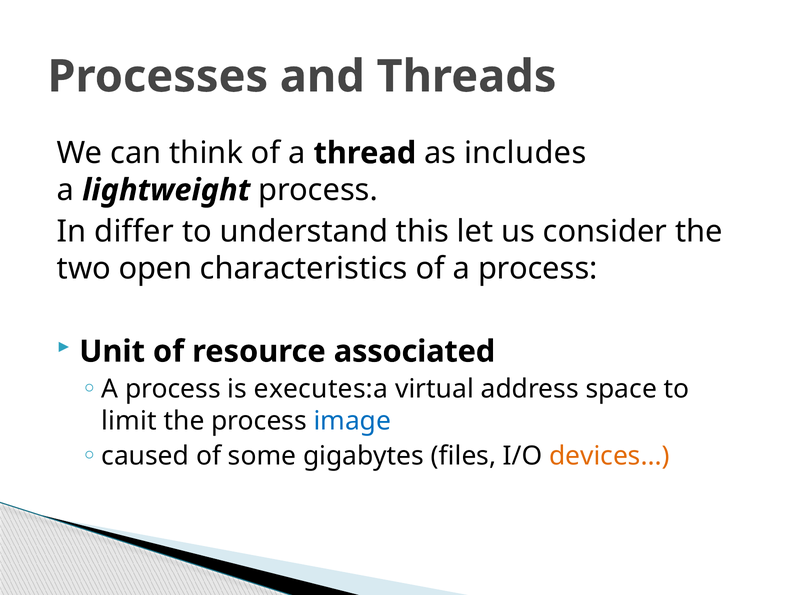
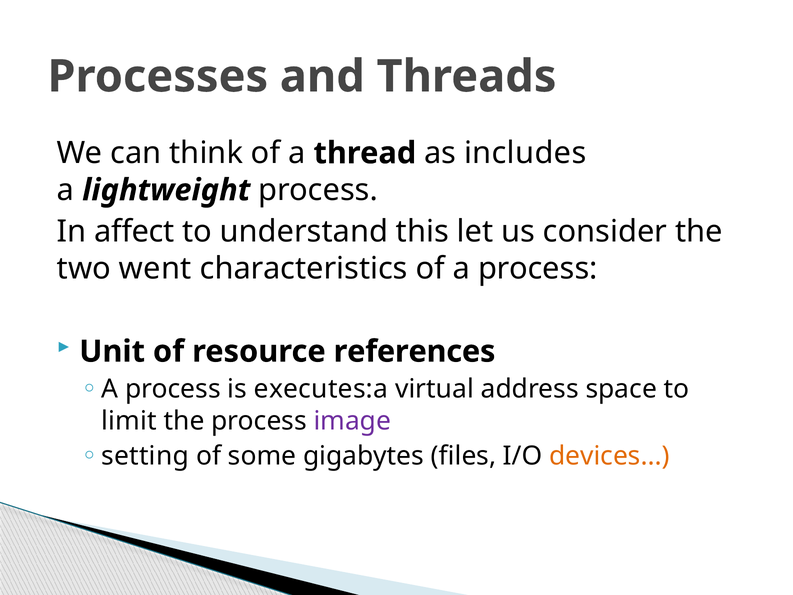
differ: differ -> affect
open: open -> went
associated: associated -> references
image colour: blue -> purple
caused: caused -> setting
